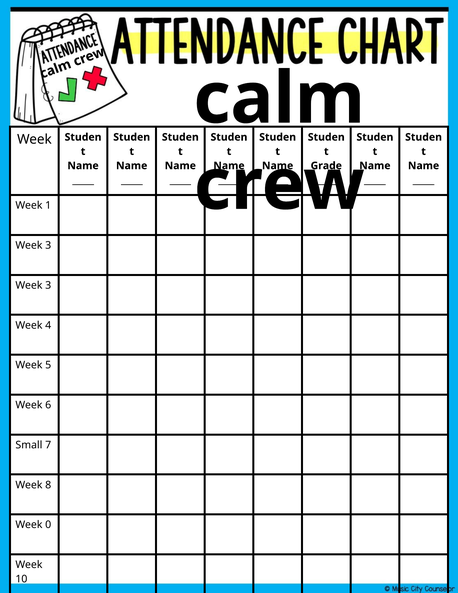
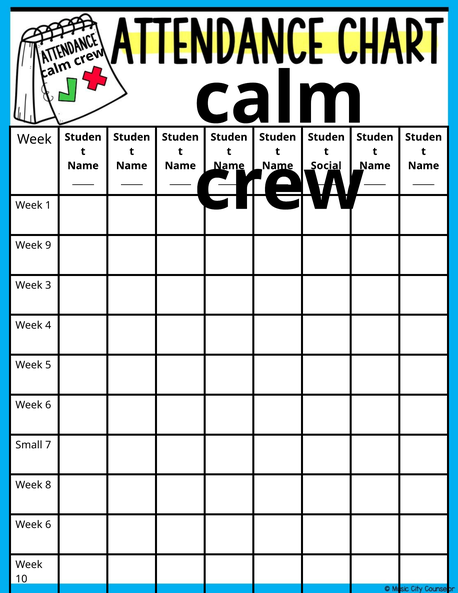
Grade: Grade -> Social
3 at (48, 245): 3 -> 9
0 at (48, 525): 0 -> 6
